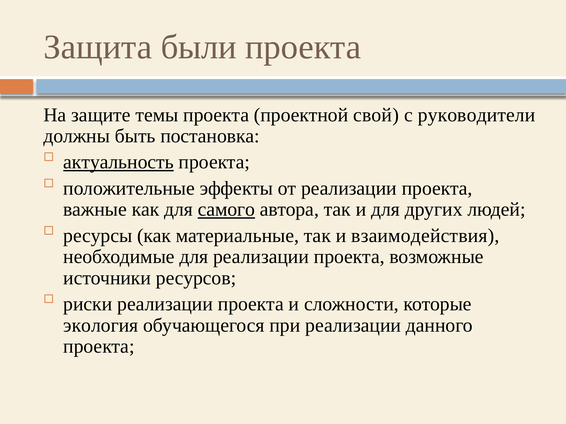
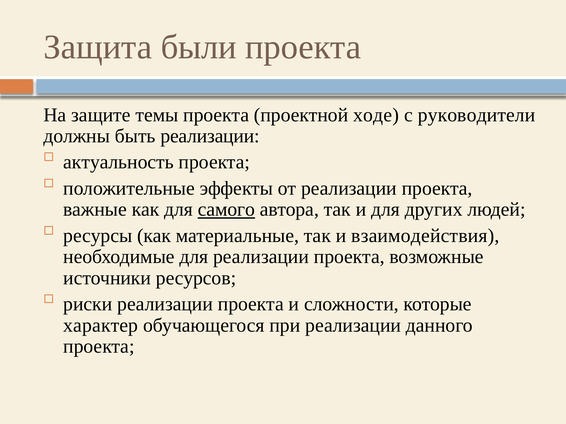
свой: свой -> ходе
быть постановка: постановка -> реализации
актуальность underline: present -> none
экология: экология -> характер
